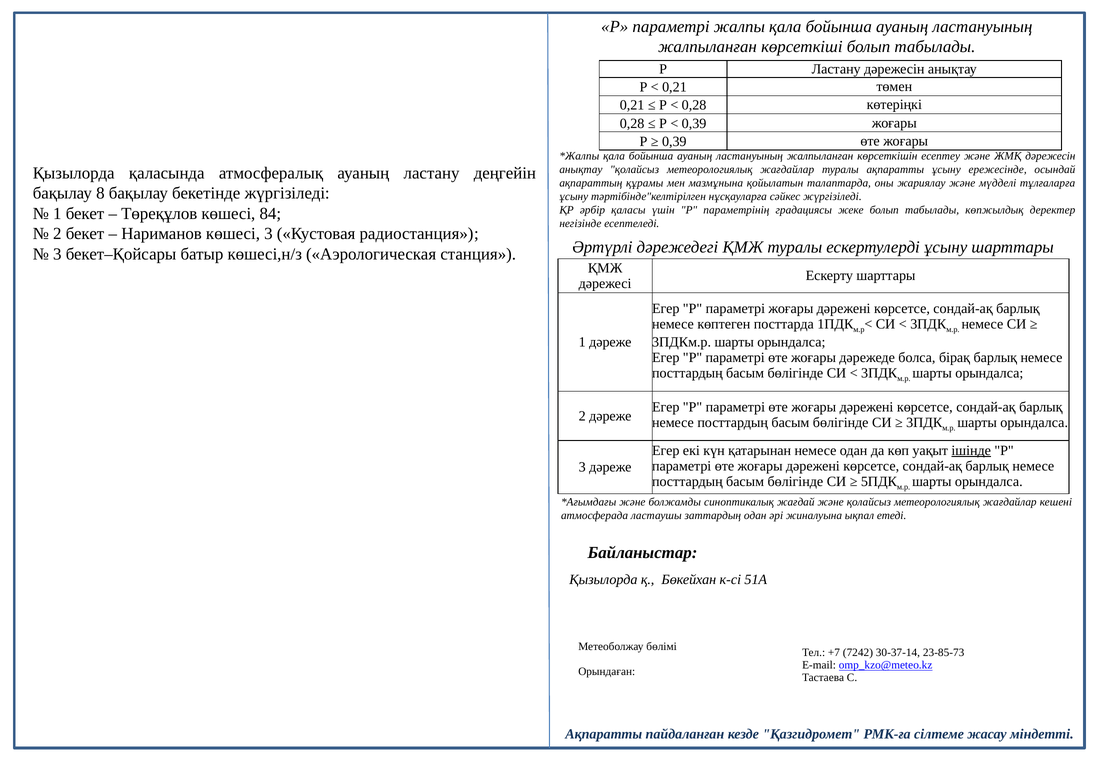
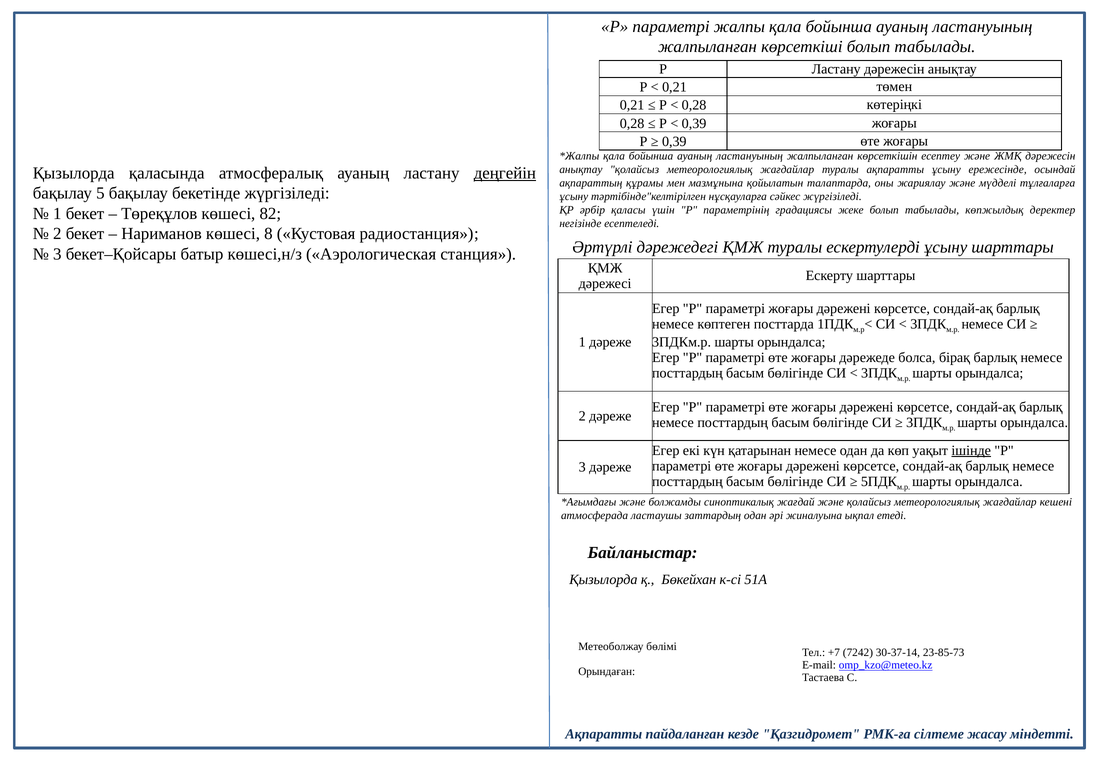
деңгейін underline: none -> present
8: 8 -> 5
84: 84 -> 82
көшесі 3: 3 -> 8
